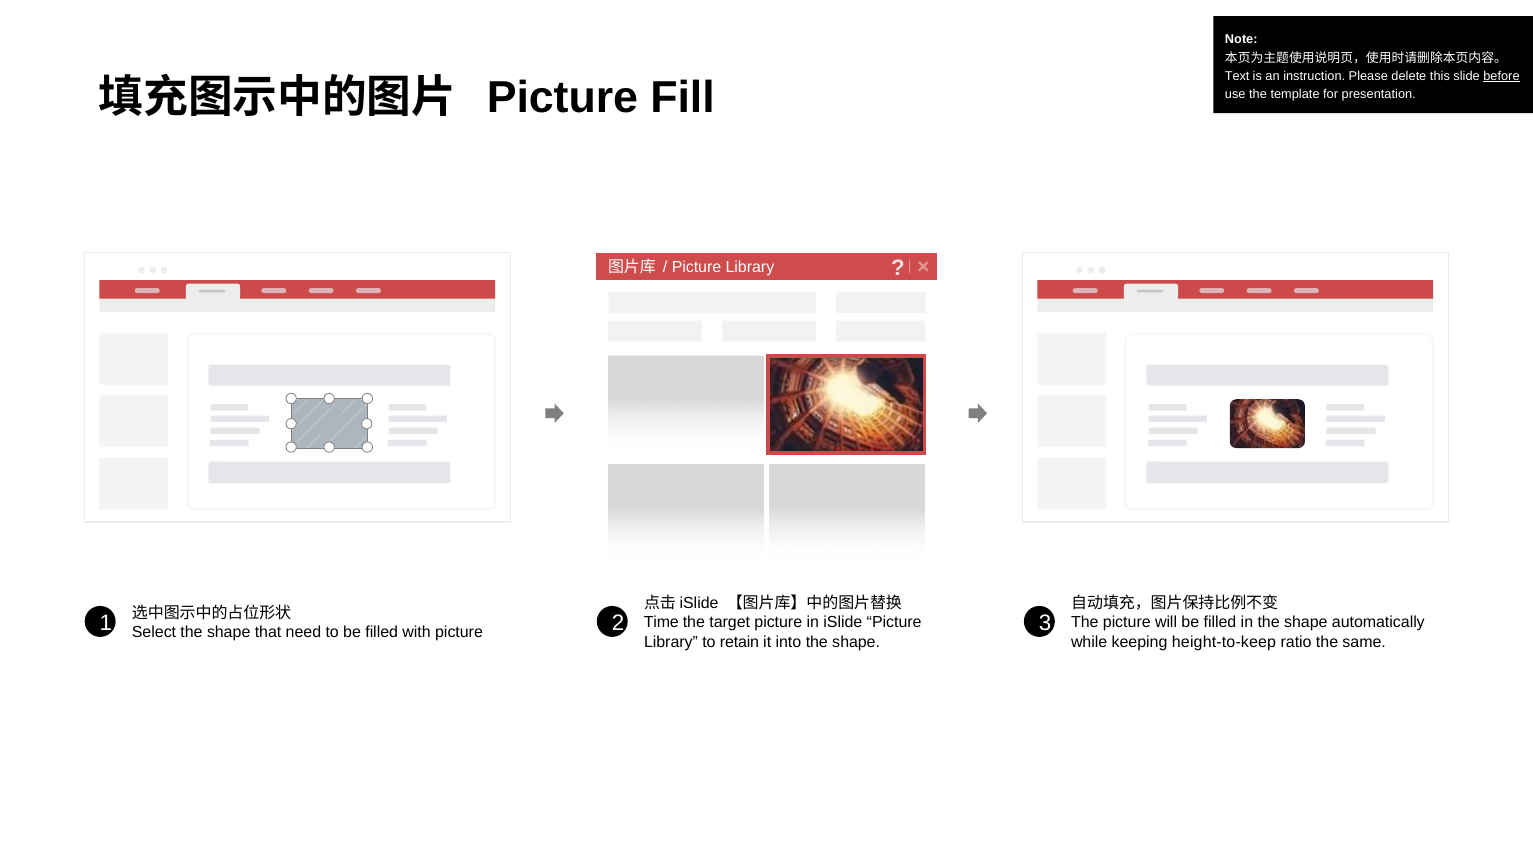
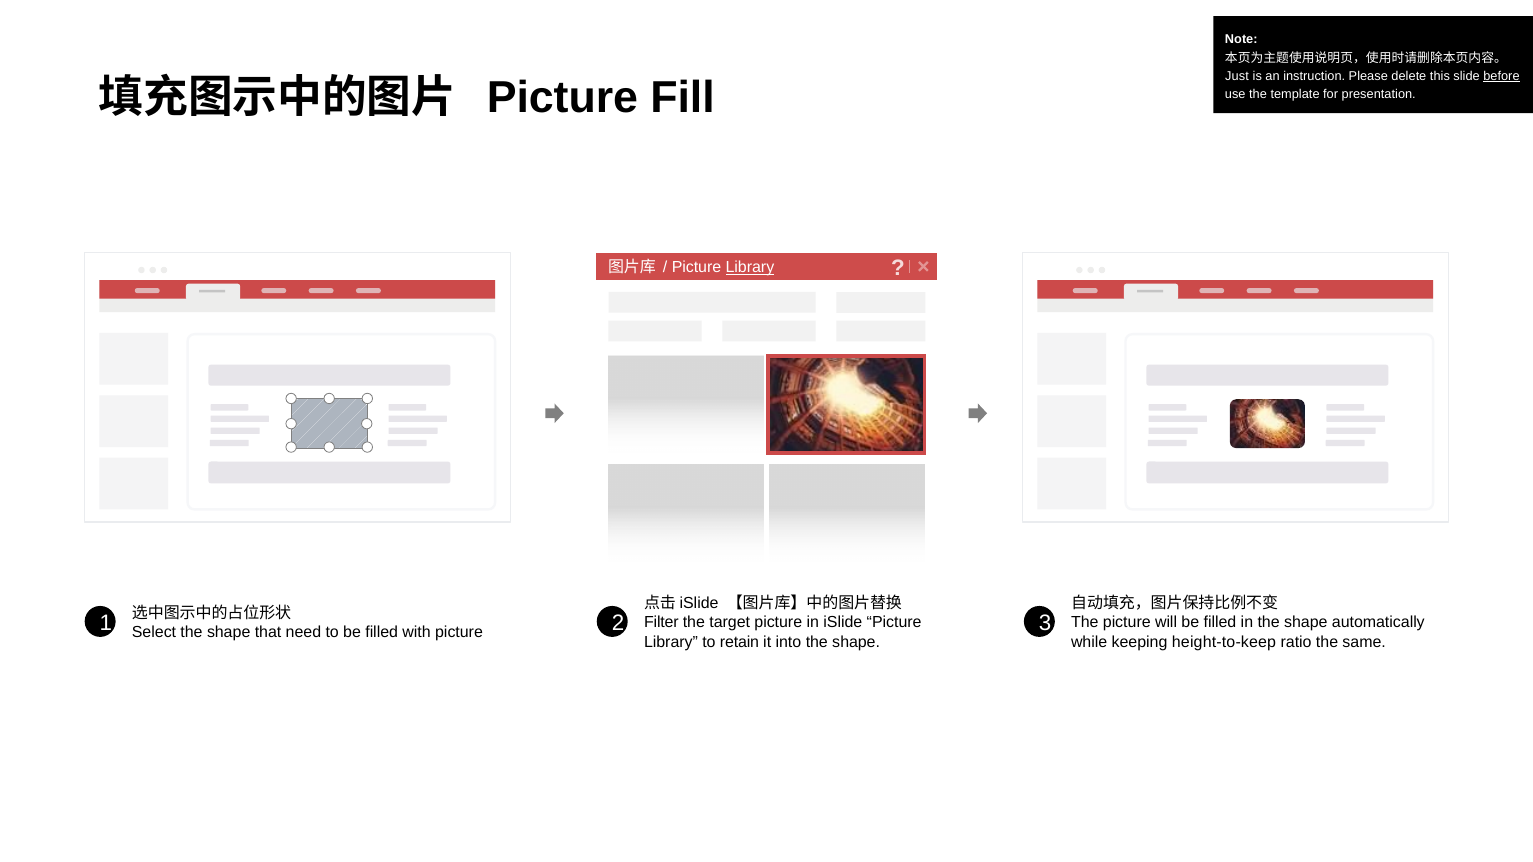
Text: Text -> Just
Library at (750, 268) underline: none -> present
Time: Time -> Filter
